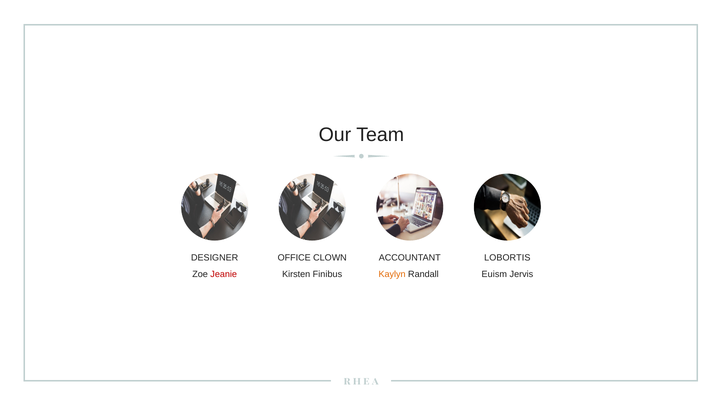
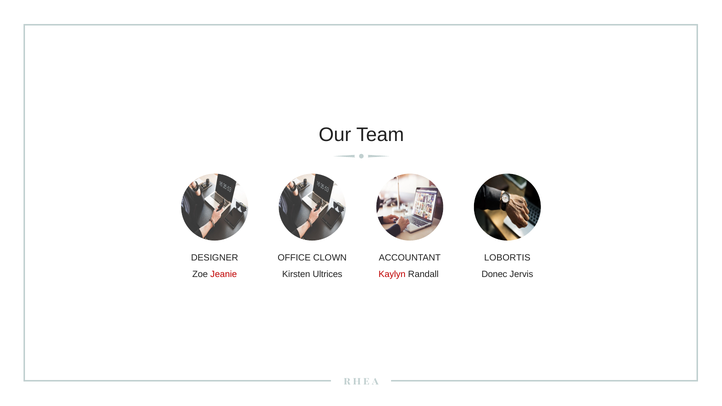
Finibus: Finibus -> Ultrices
Kaylyn colour: orange -> red
Euism: Euism -> Donec
